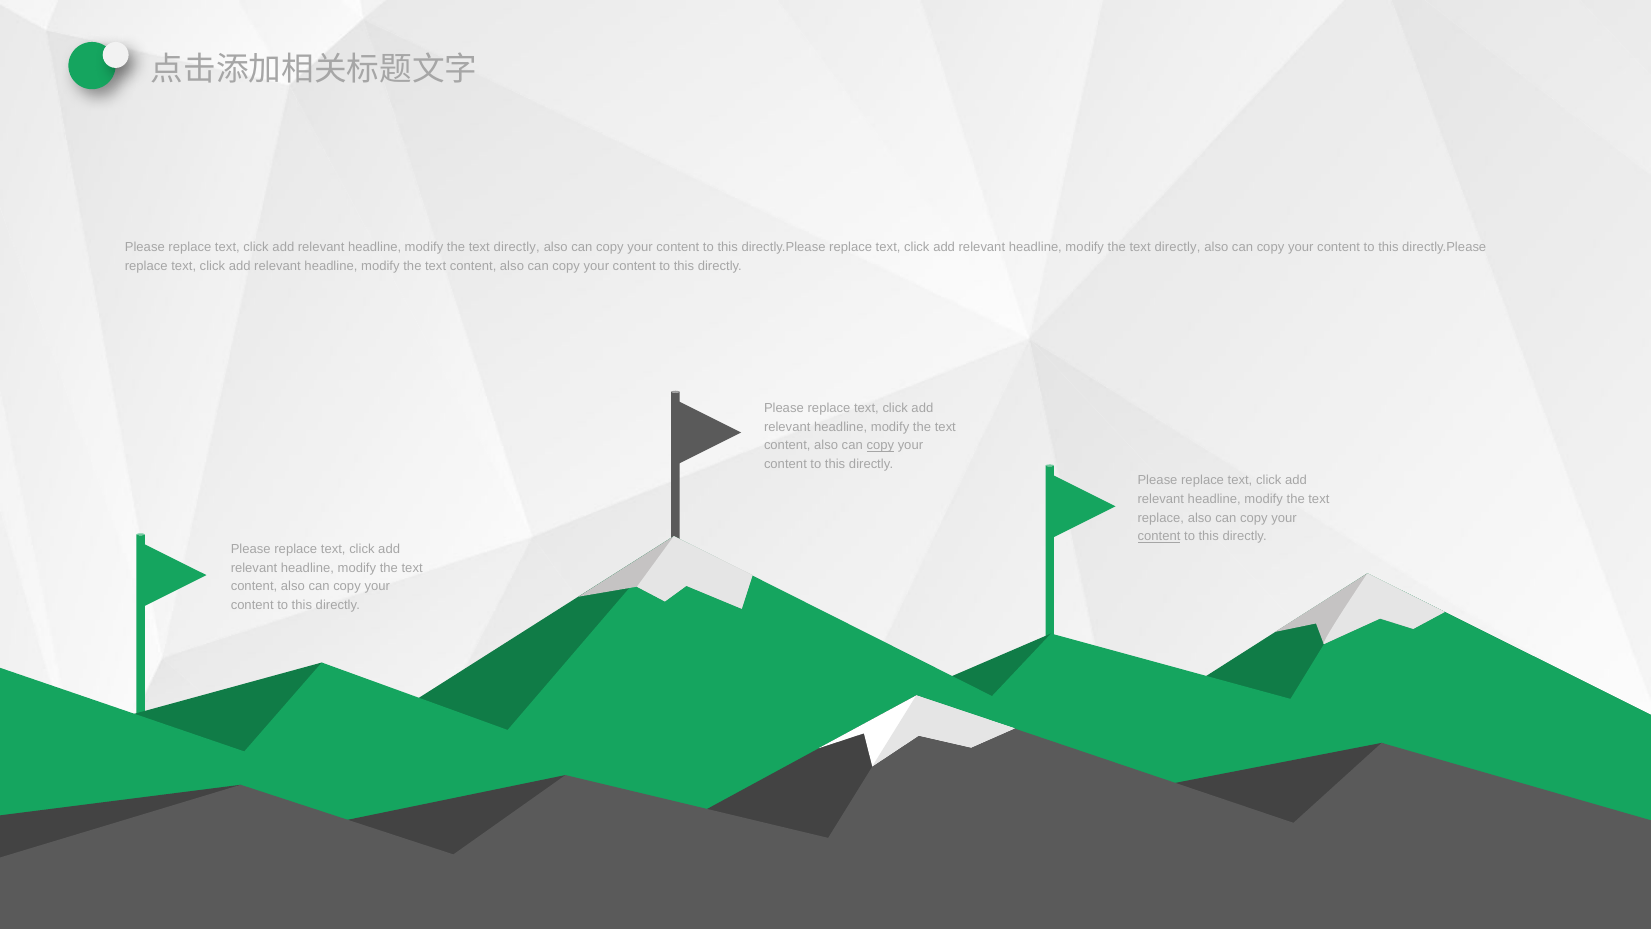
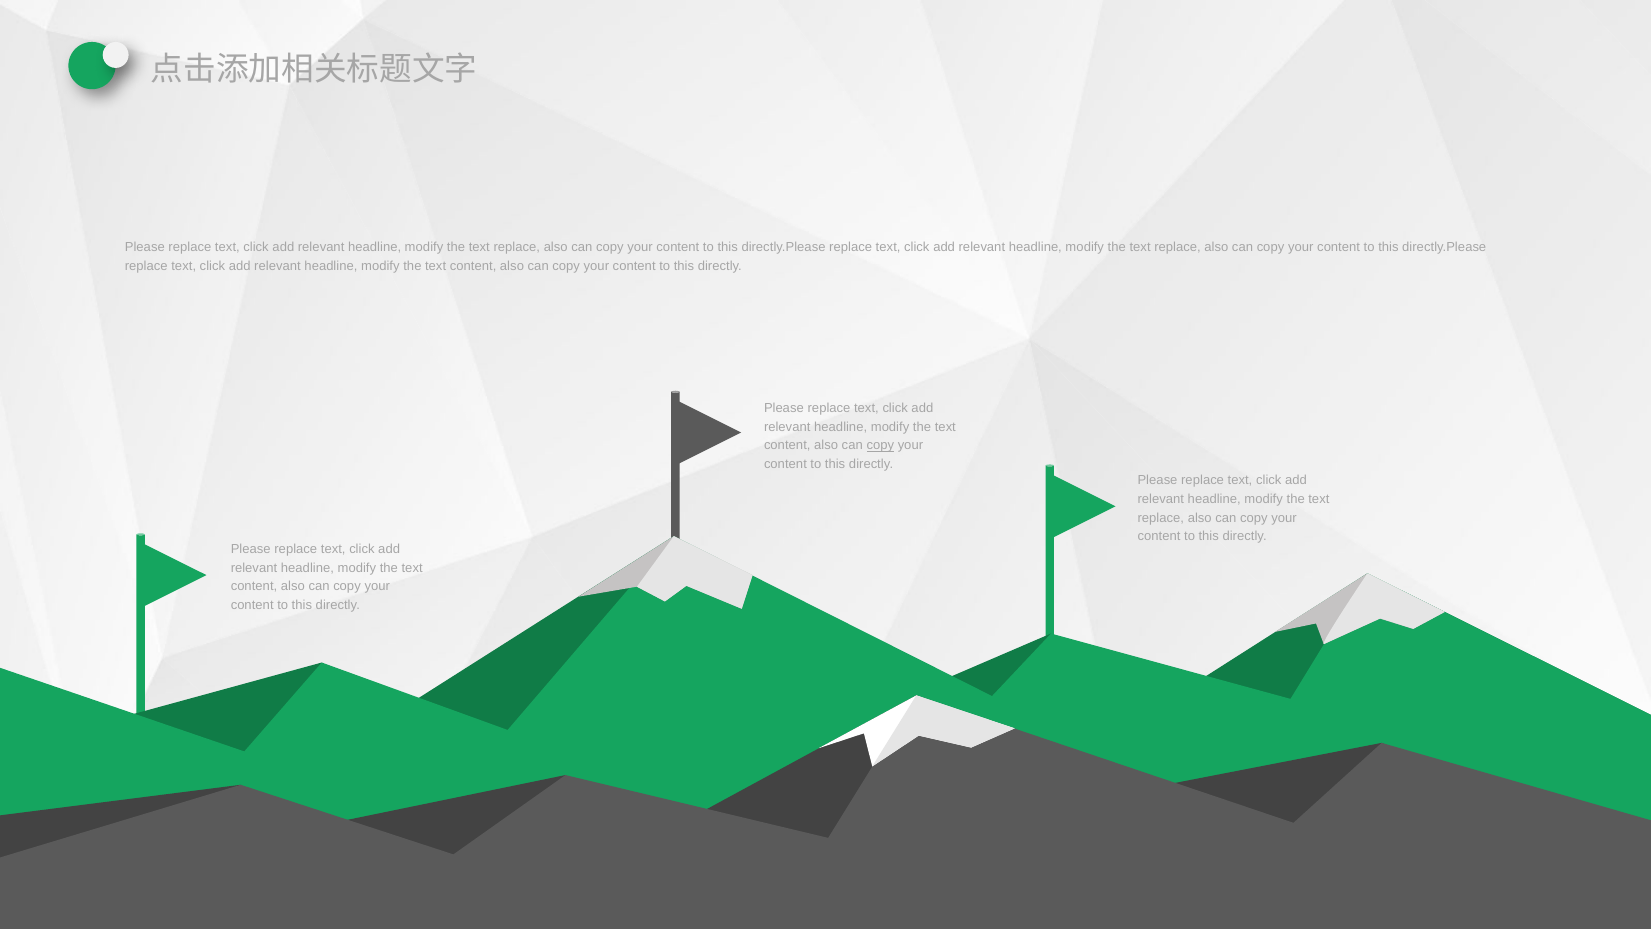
directly at (517, 247): directly -> replace
directly at (1177, 247): directly -> replace
content at (1159, 536) underline: present -> none
